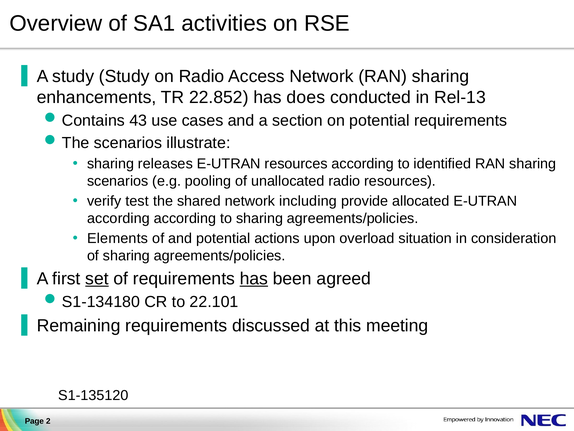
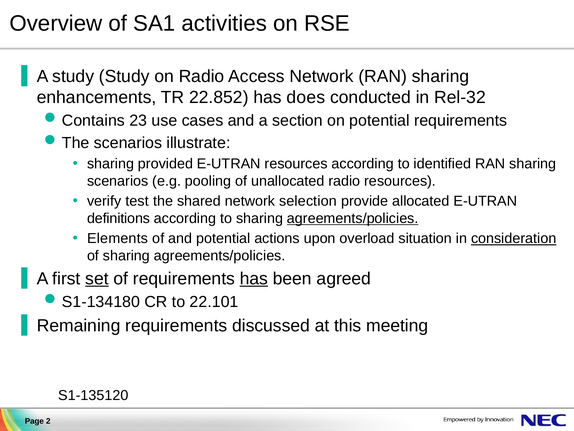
Rel-13: Rel-13 -> Rel-32
43: 43 -> 23
releases: releases -> provided
including: including -> selection
according at (118, 218): according -> definitions
agreements/policies at (353, 218) underline: none -> present
consideration underline: none -> present
